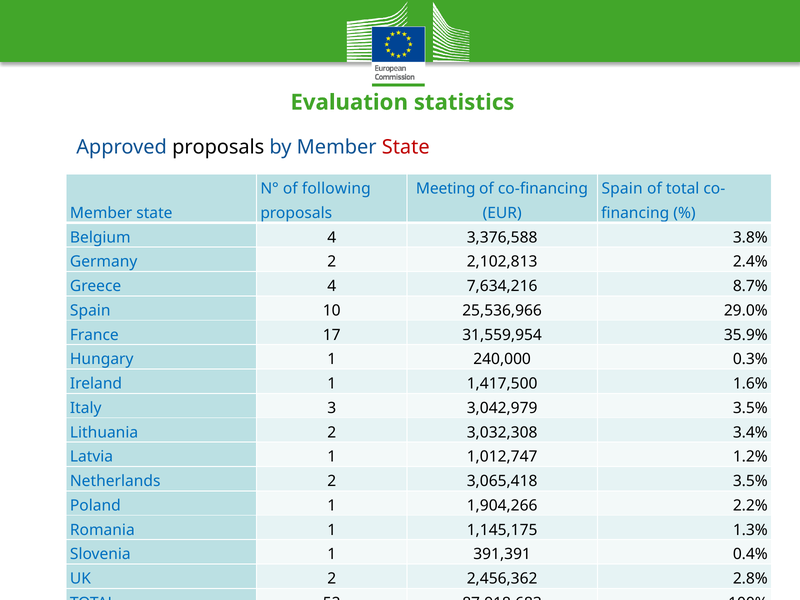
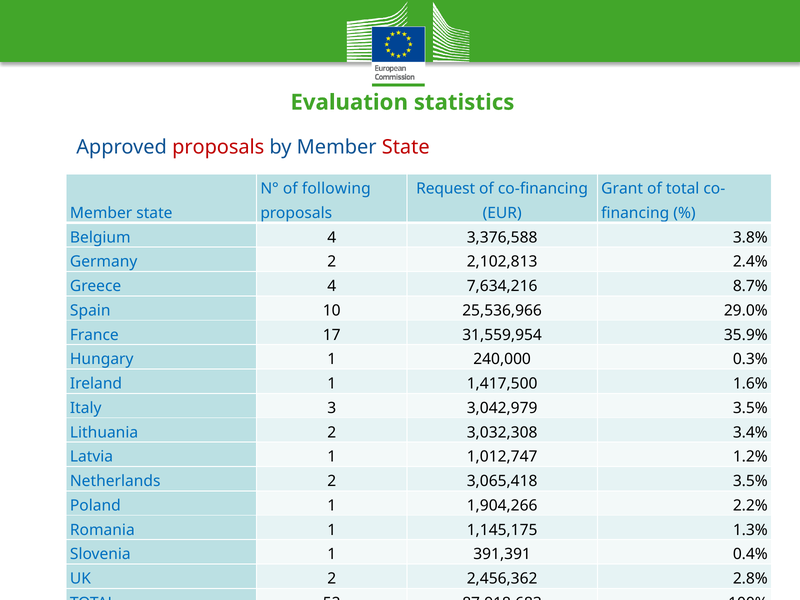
proposals at (218, 147) colour: black -> red
Meeting: Meeting -> Request
Spain at (622, 189): Spain -> Grant
